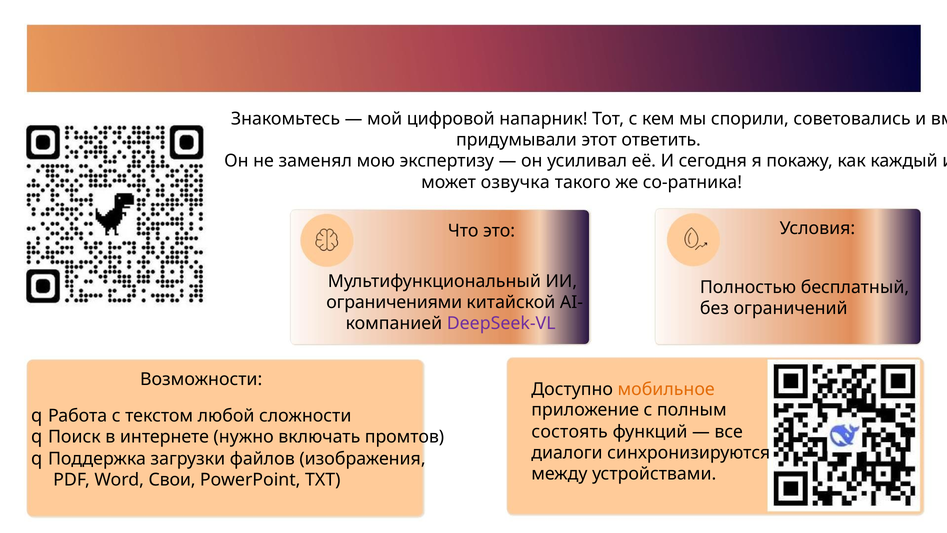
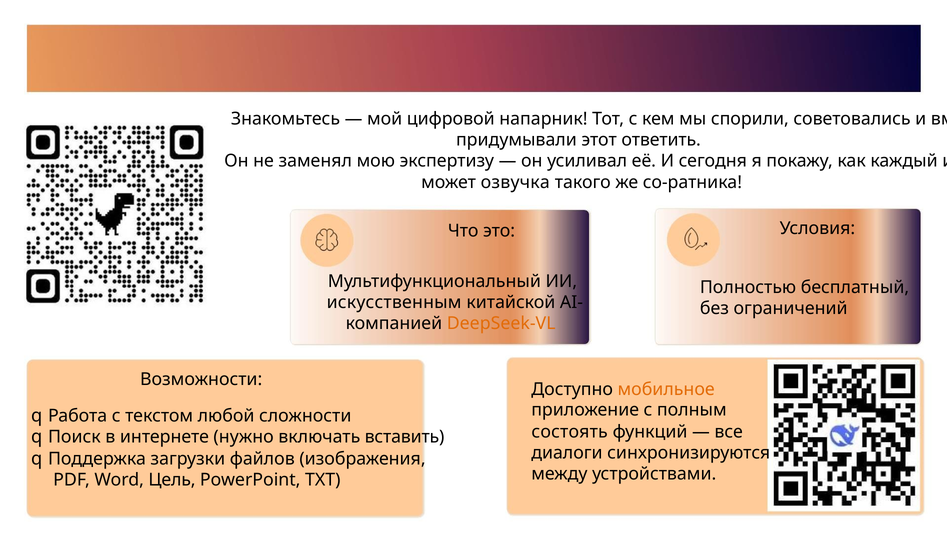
ограничениями: ограничениями -> искусственным
DeepSeek-VL colour: purple -> orange
промтов: промтов -> вставить
Свои: Свои -> Цель
